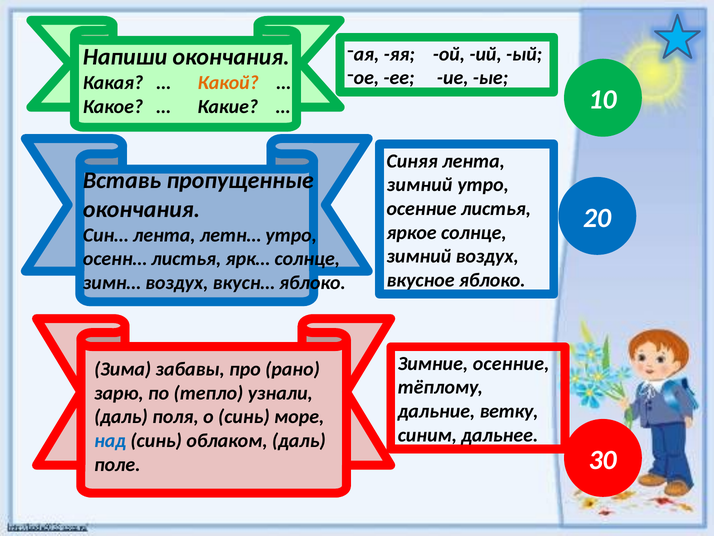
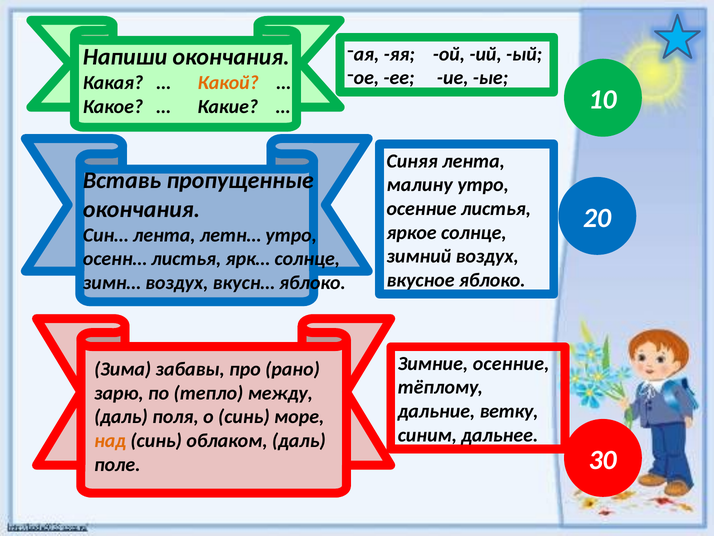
зимний at (420, 185): зимний -> малину
узнали: узнали -> между
над colour: blue -> orange
